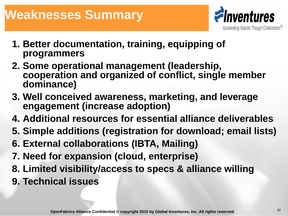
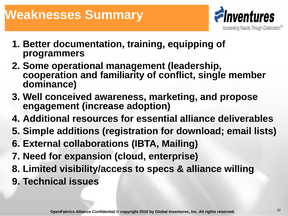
organized: organized -> familiarity
leverage: leverage -> propose
